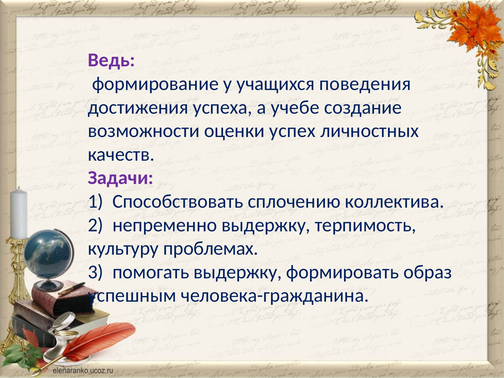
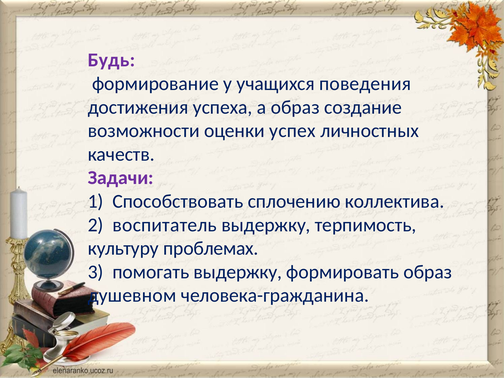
Ведь: Ведь -> Будь
а учебе: учебе -> образ
непременно: непременно -> воспитатель
успешным: успешным -> душевном
